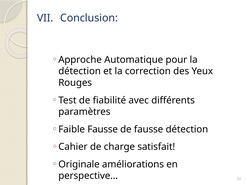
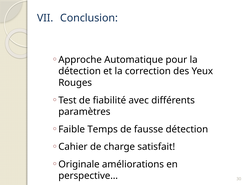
Faible Fausse: Fausse -> Temps
